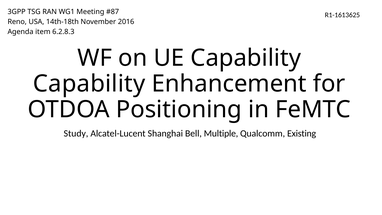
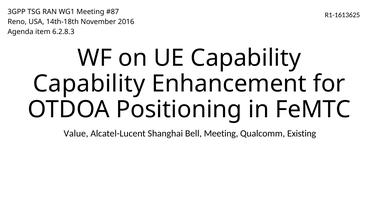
Study: Study -> Value
Bell Multiple: Multiple -> Meeting
